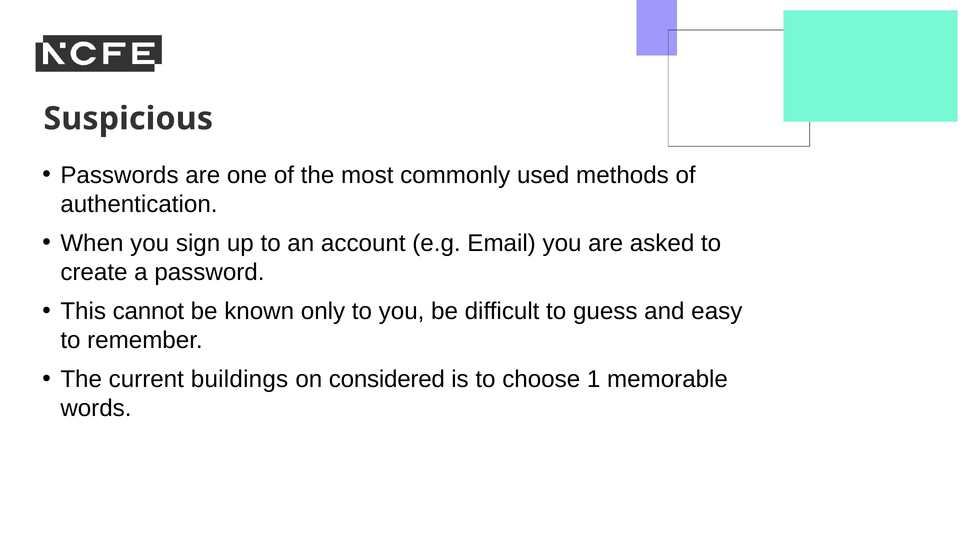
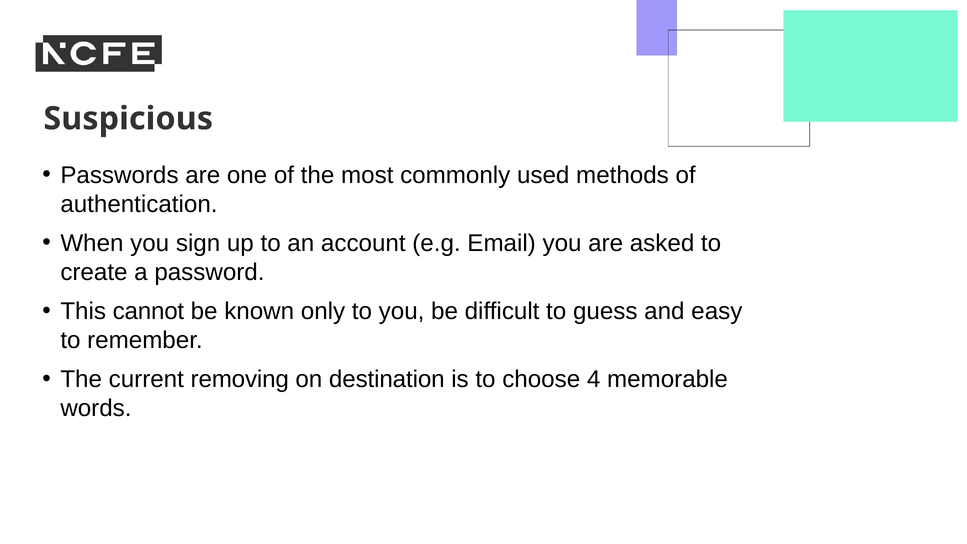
buildings: buildings -> removing
considered: considered -> destination
1: 1 -> 4
